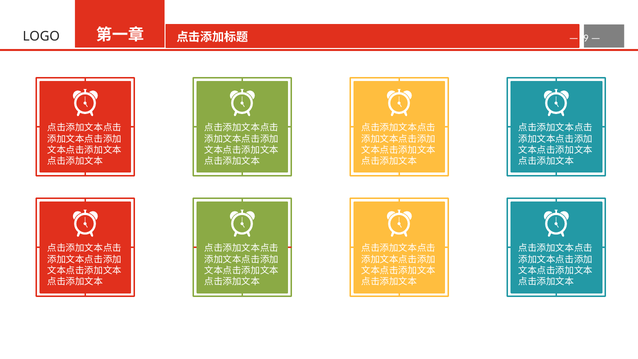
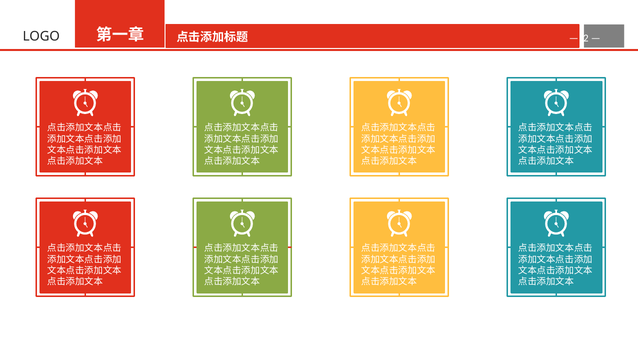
9: 9 -> 2
